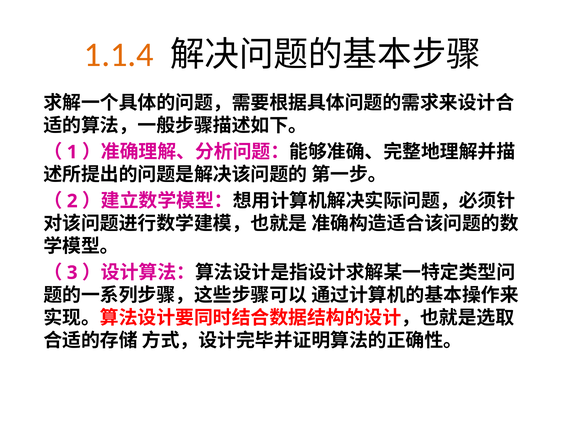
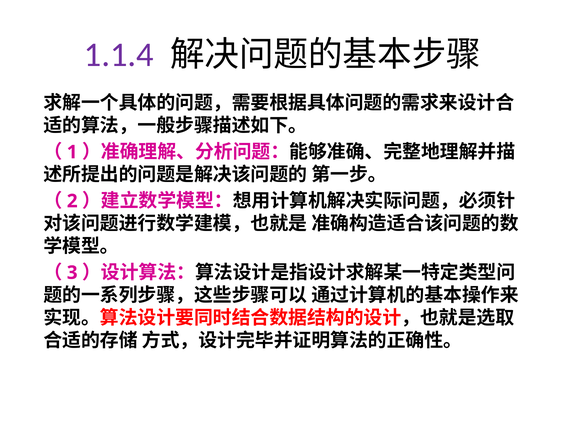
1.1.4 colour: orange -> purple
